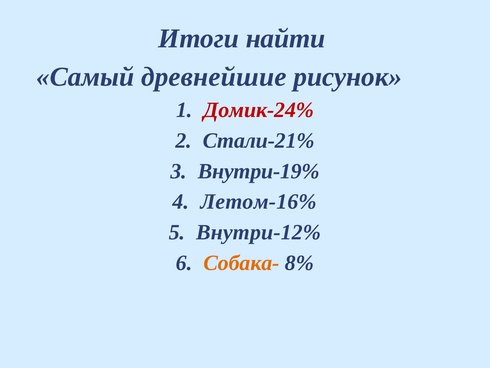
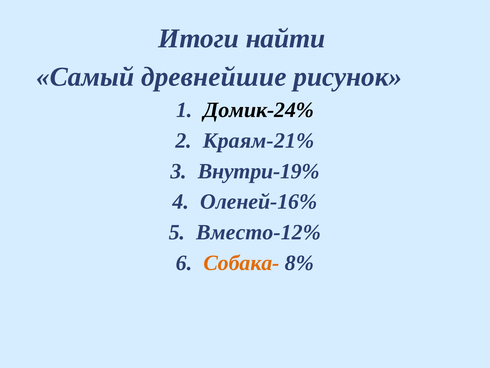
Домик-24% colour: red -> black
Стали-21%: Стали-21% -> Краям-21%
Летом-16%: Летом-16% -> Оленей-16%
Внутри-12%: Внутри-12% -> Вместо-12%
